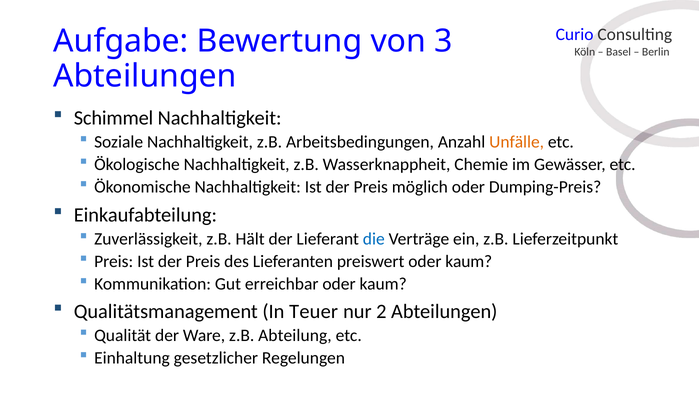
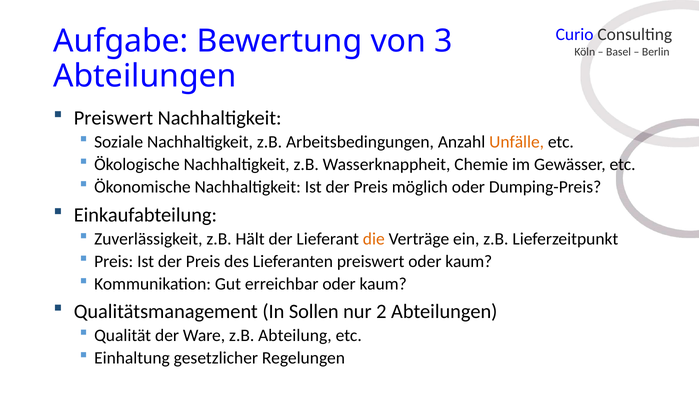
Schimmel at (114, 118): Schimmel -> Preiswert
die colour: blue -> orange
Teuer: Teuer -> Sollen
